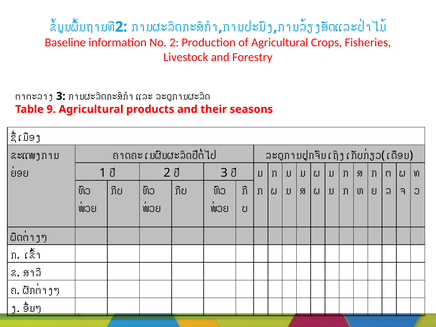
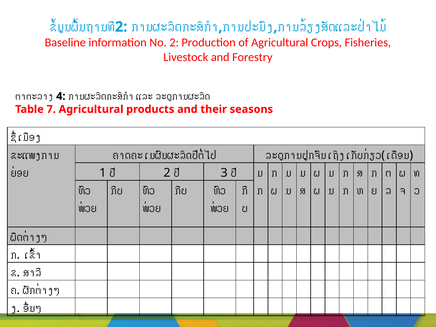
3 at (61, 96): 3 -> 4
9: 9 -> 7
